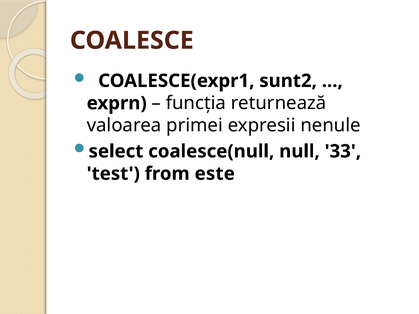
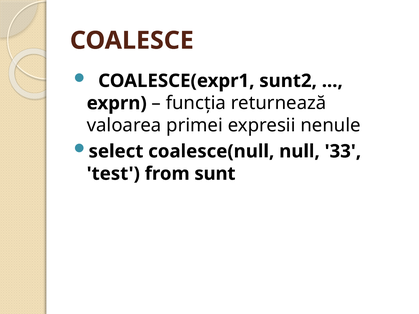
este: este -> sunt
